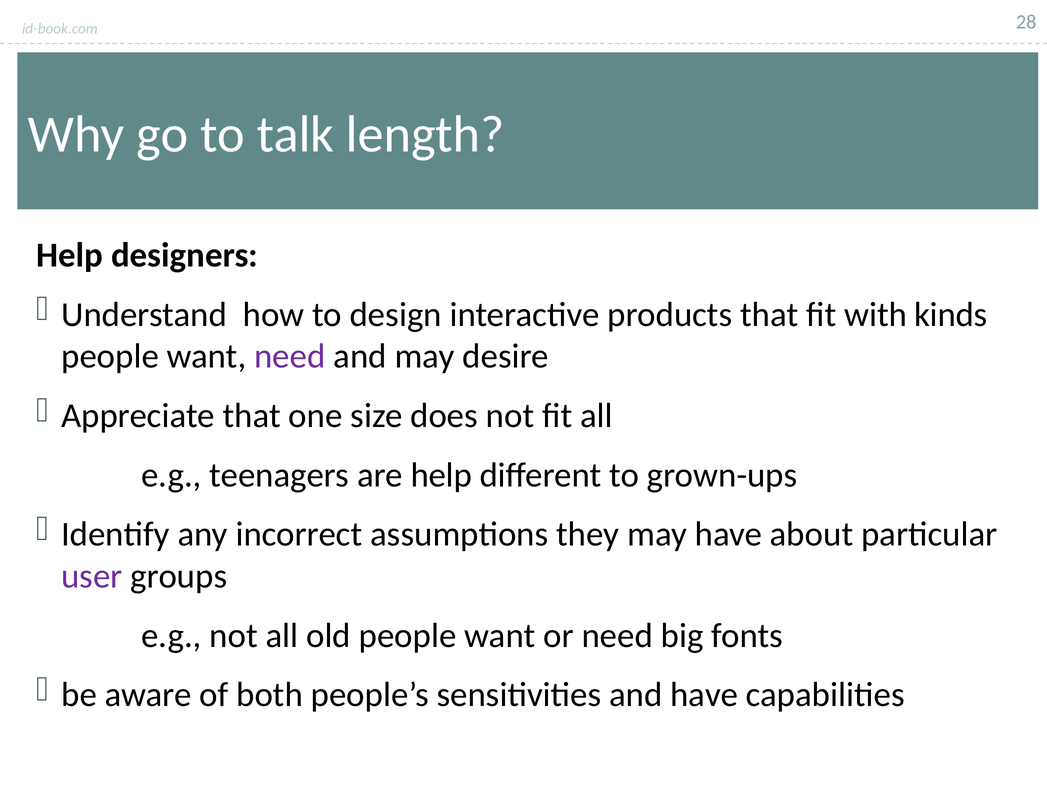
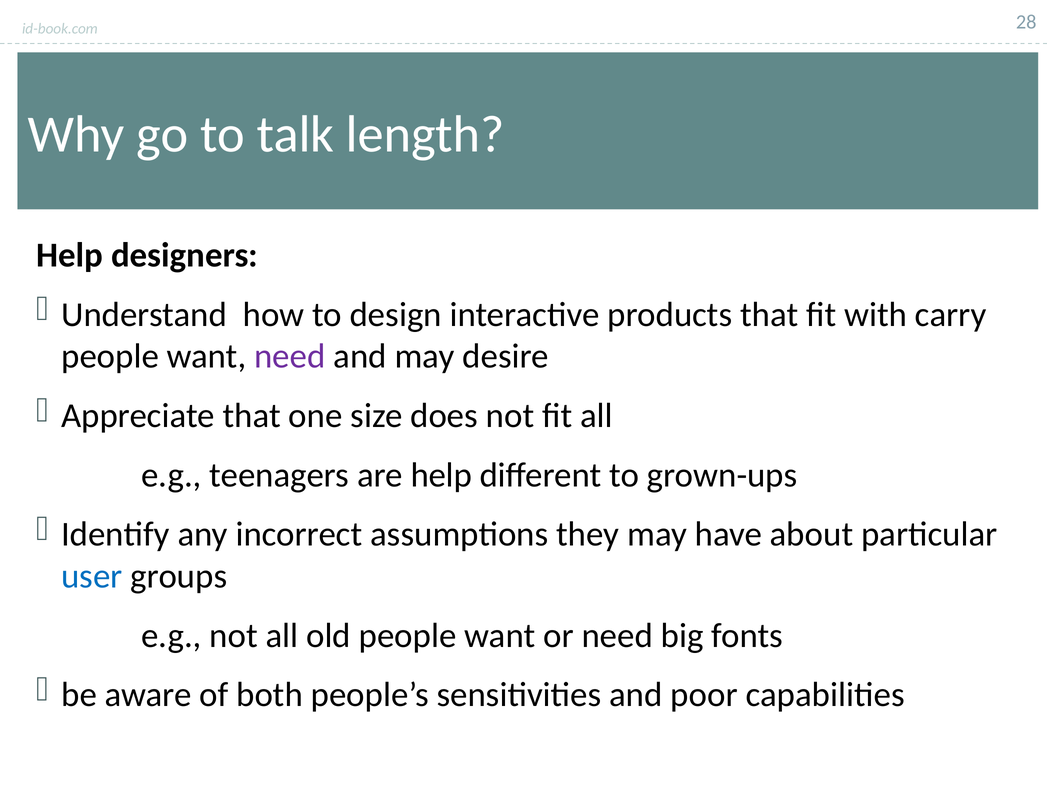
kinds: kinds -> carry
user colour: purple -> blue
and have: have -> poor
